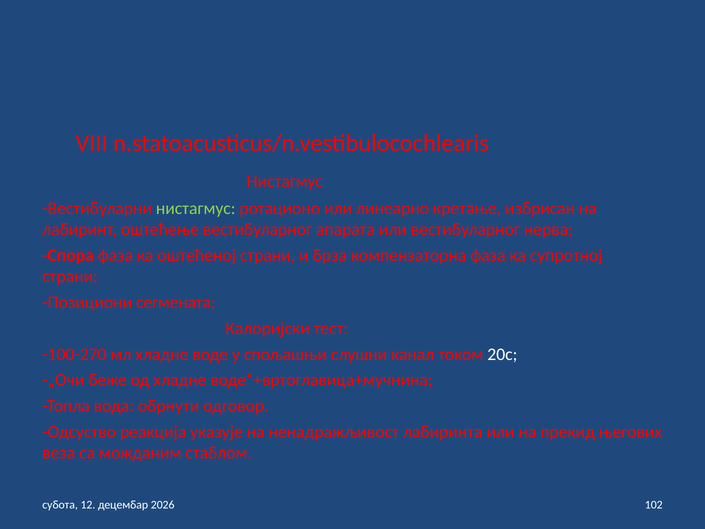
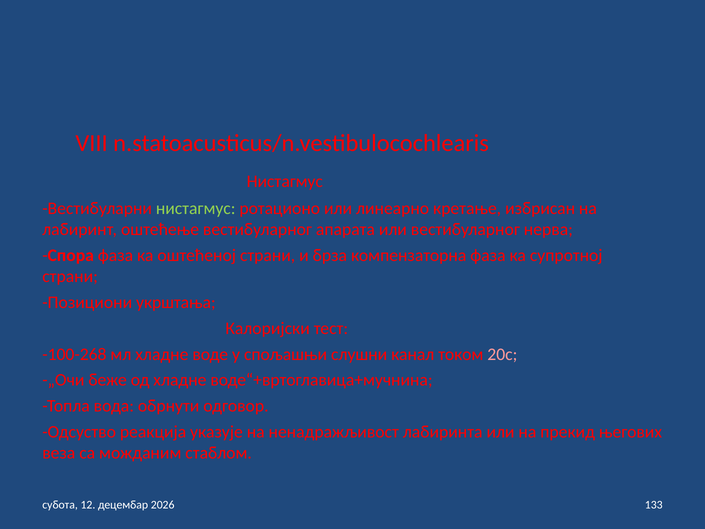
сегмената: сегмената -> укрштања
-100-270: -100-270 -> -100-268
20с colour: white -> pink
102: 102 -> 133
